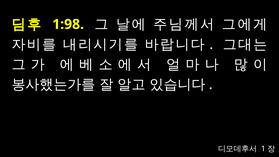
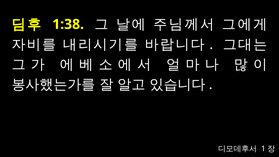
1:98: 1:98 -> 1:38
